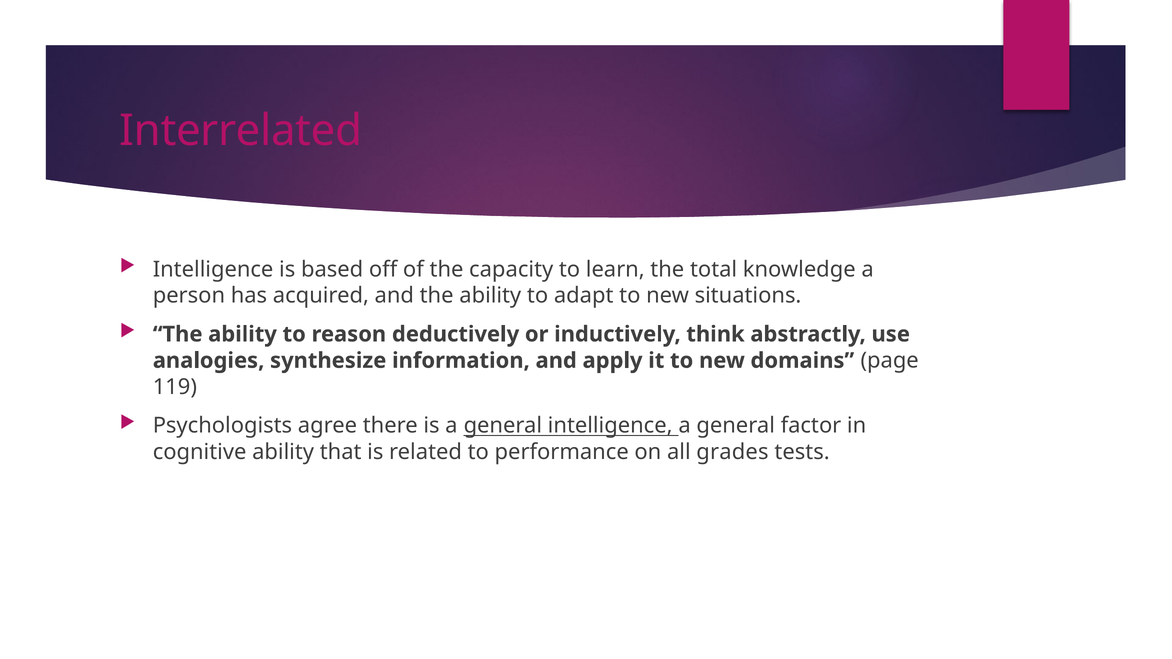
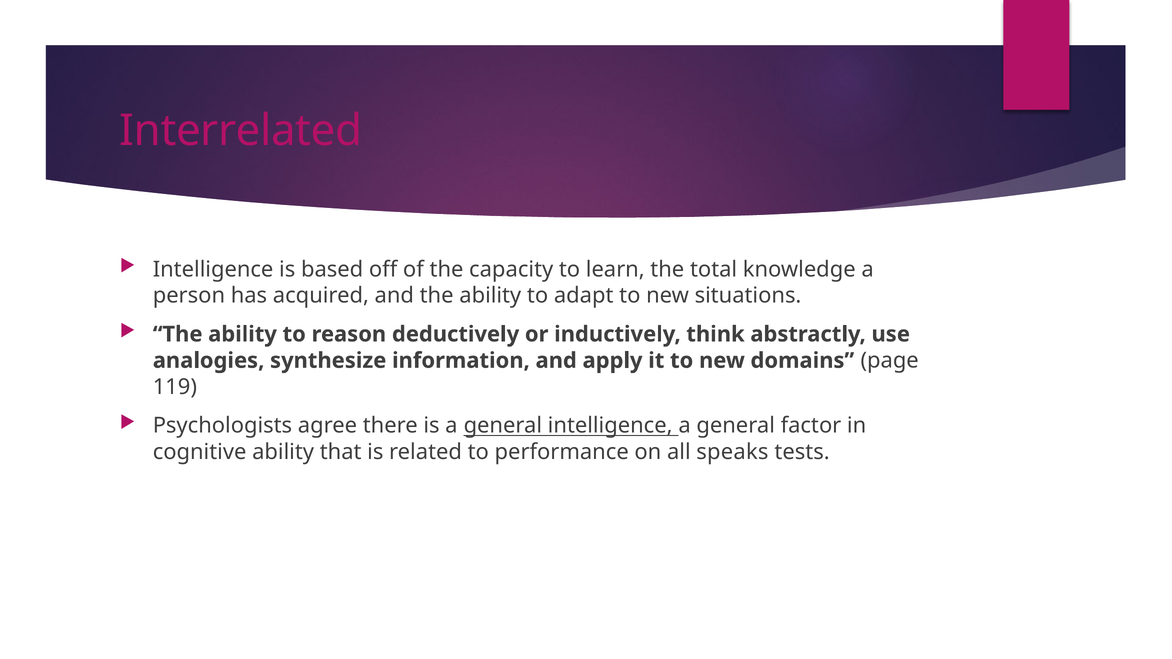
grades: grades -> speaks
